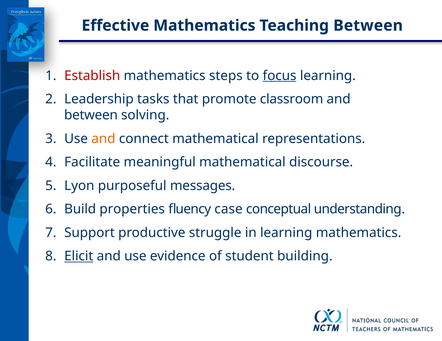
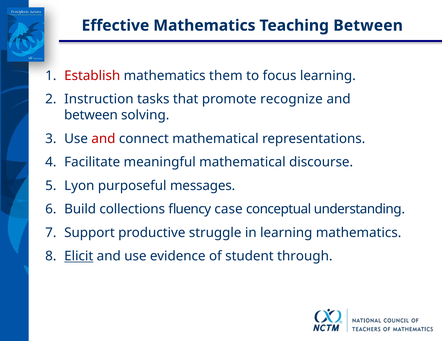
steps: steps -> them
focus underline: present -> none
Leadership: Leadership -> Instruction
classroom: classroom -> recognize
and at (103, 139) colour: orange -> red
properties: properties -> collections
building: building -> through
